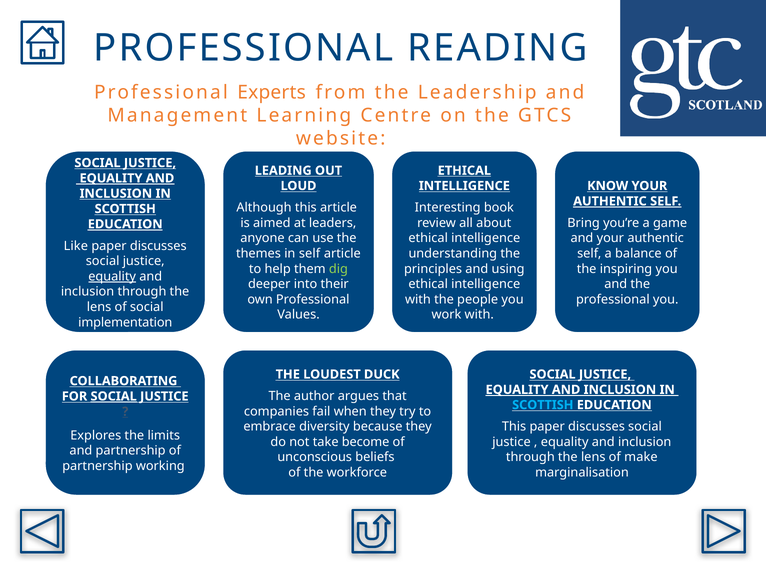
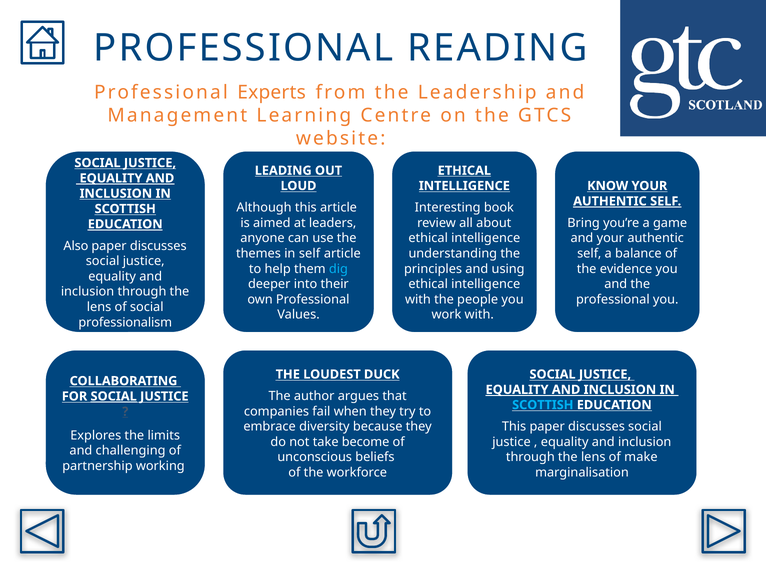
Like: Like -> Also
dig colour: light green -> light blue
inspiring: inspiring -> evidence
equality at (112, 277) underline: present -> none
implementation: implementation -> professionalism
and partnership: partnership -> challenging
